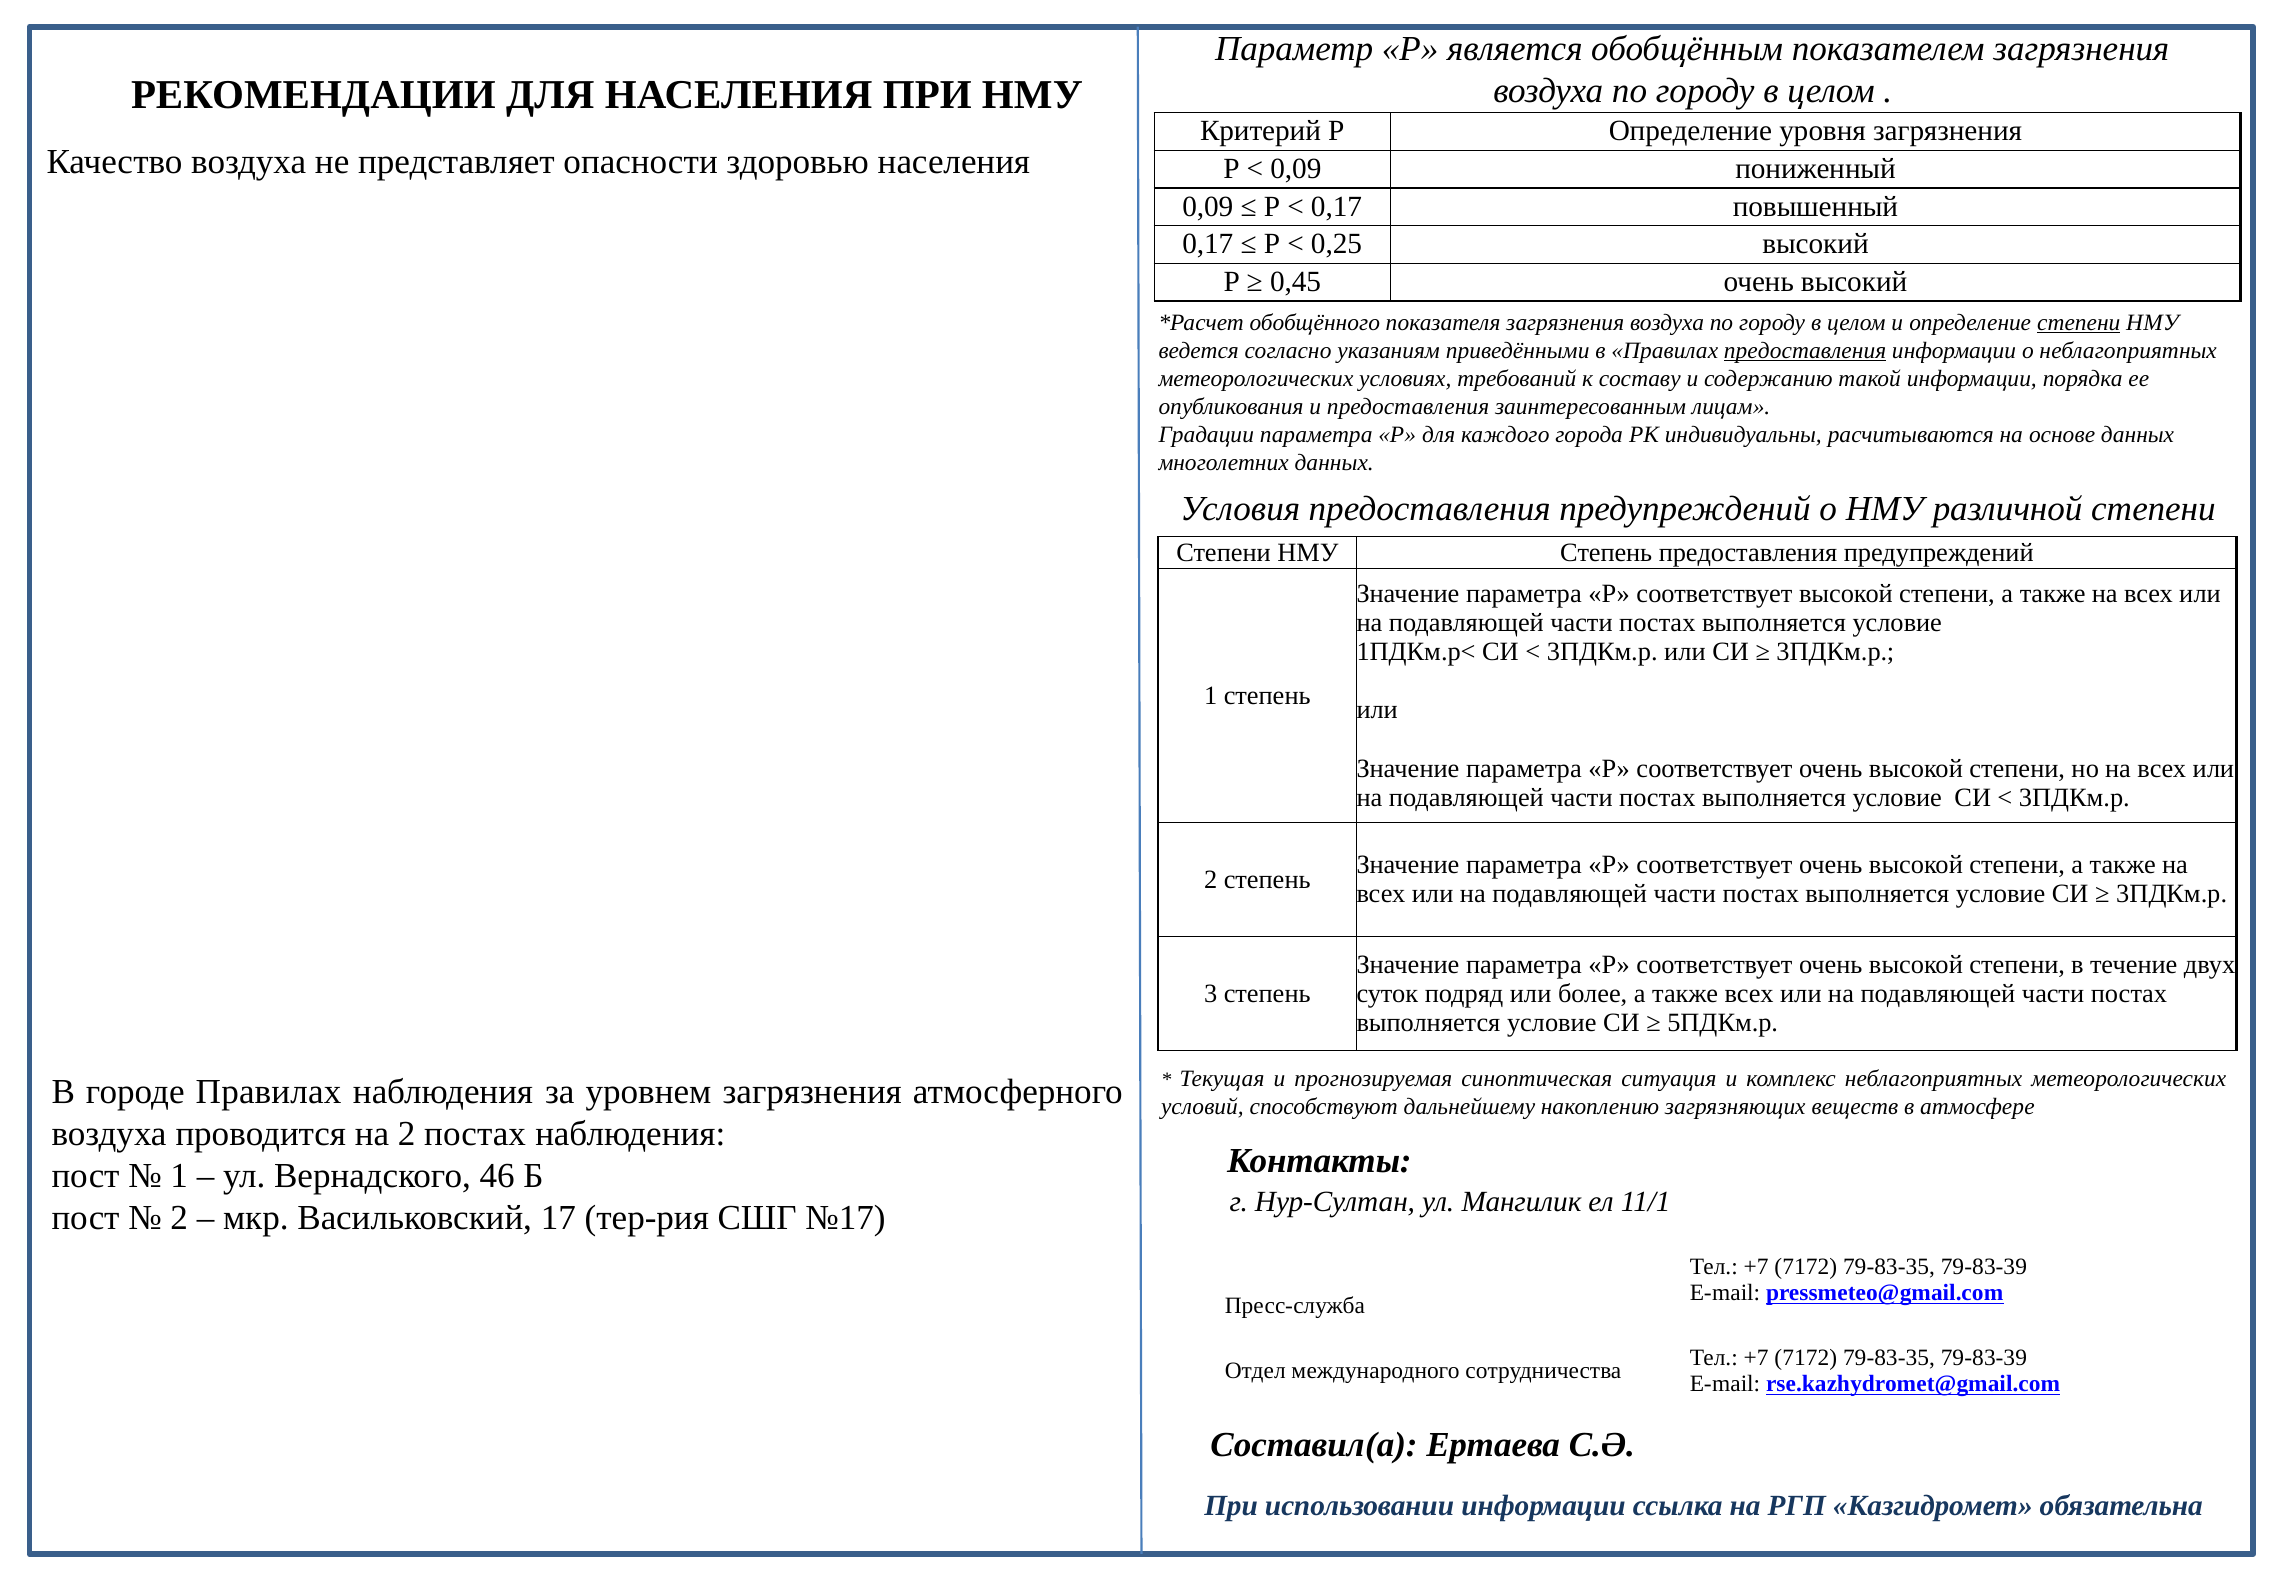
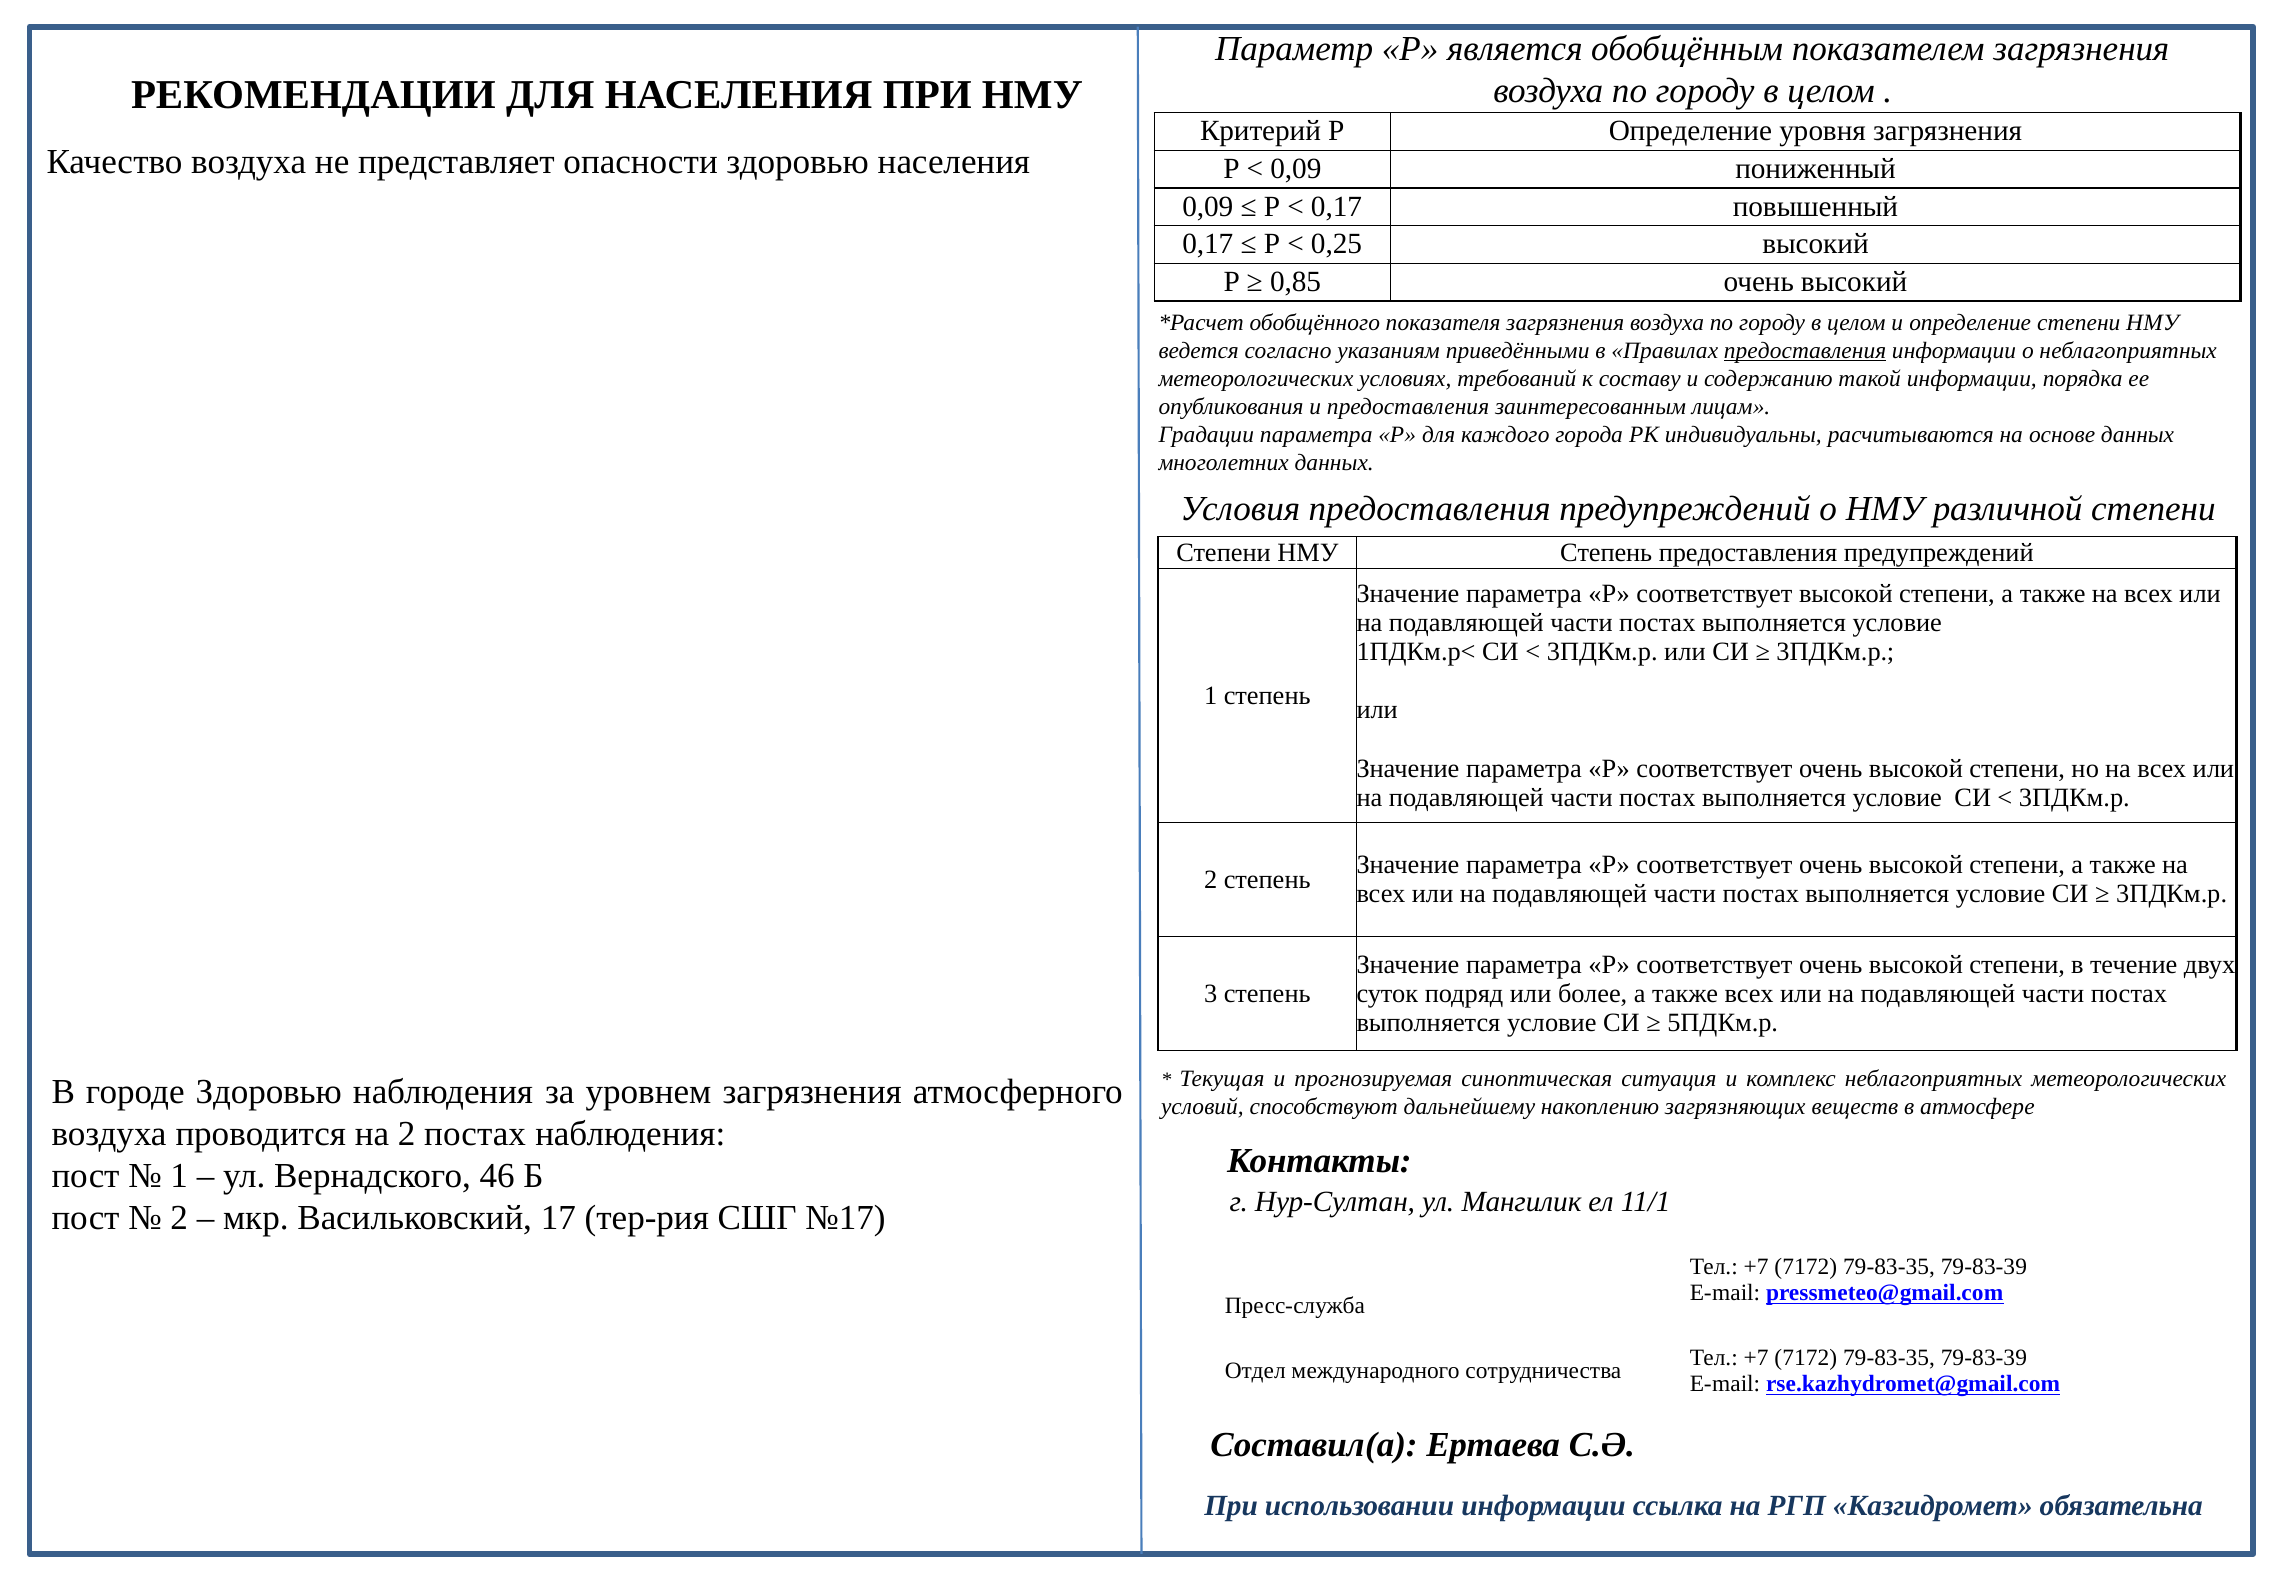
0,45: 0,45 -> 0,85
степени at (2079, 322) underline: present -> none
городе Правилах: Правилах -> Здоровью
